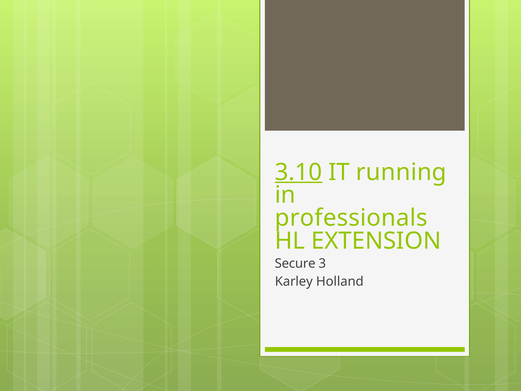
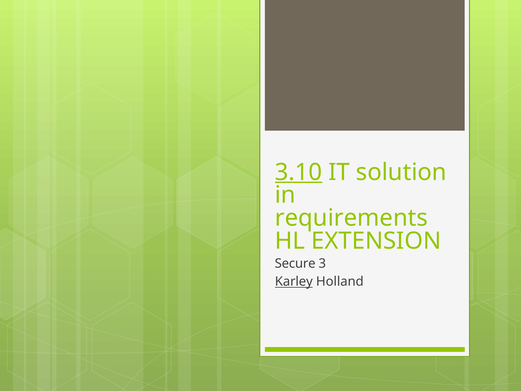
running: running -> solution
professionals: professionals -> requirements
Karley underline: none -> present
